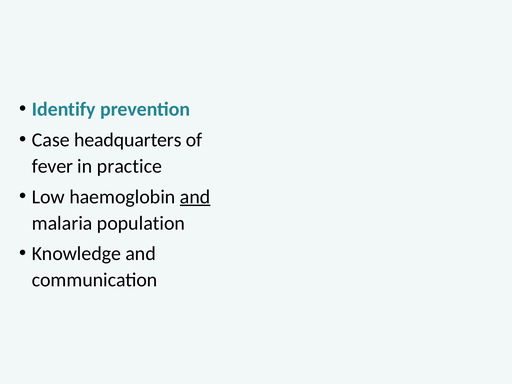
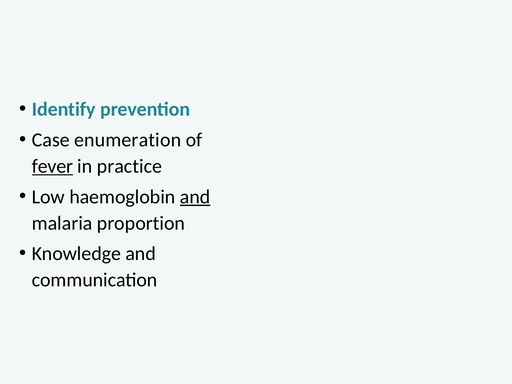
headquarters: headquarters -> enumeration
fever underline: none -> present
population: population -> proportion
